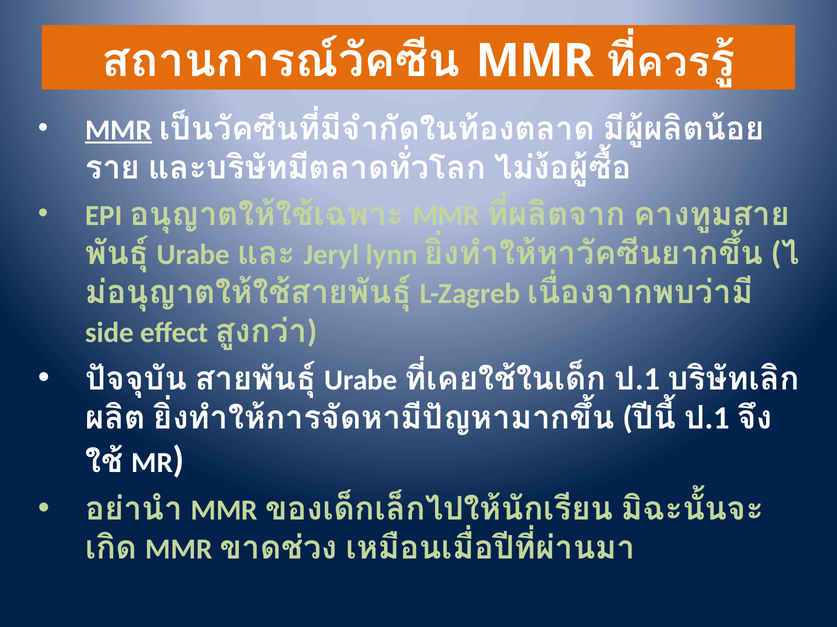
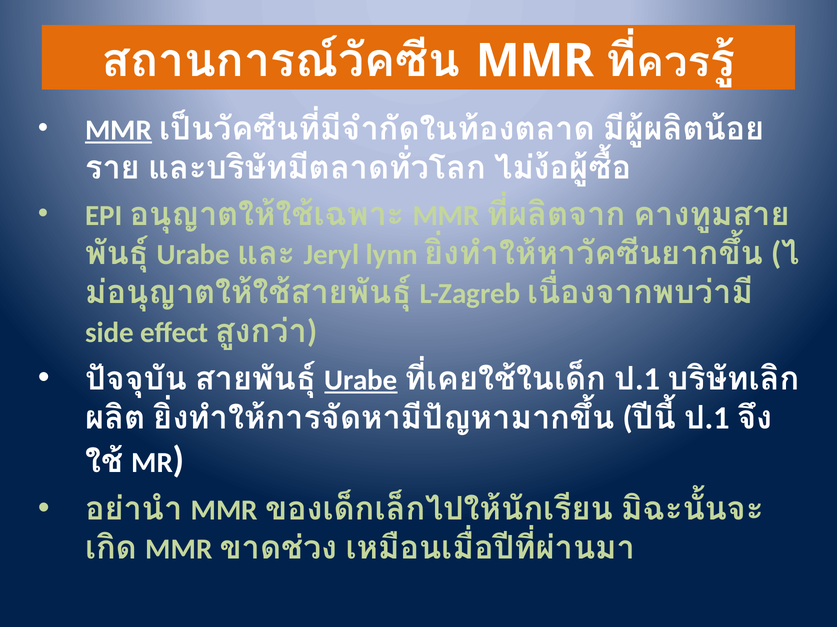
Urabe at (361, 380) underline: none -> present
